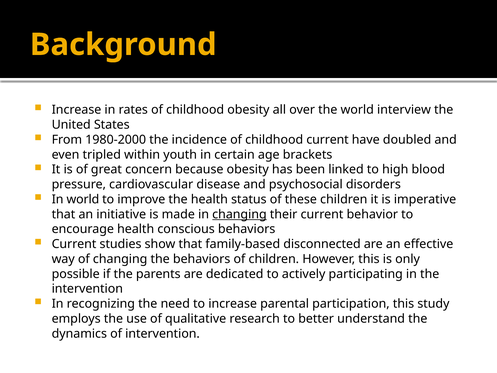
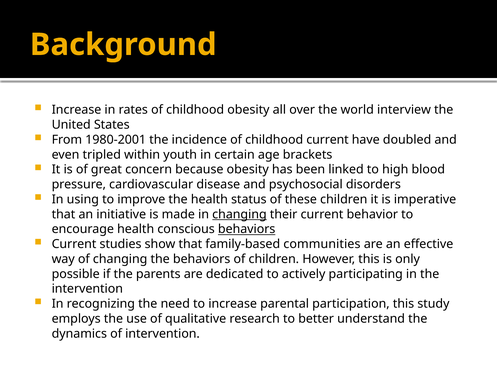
1980-2000: 1980-2000 -> 1980-2001
In world: world -> using
behaviors at (247, 229) underline: none -> present
disconnected: disconnected -> communities
